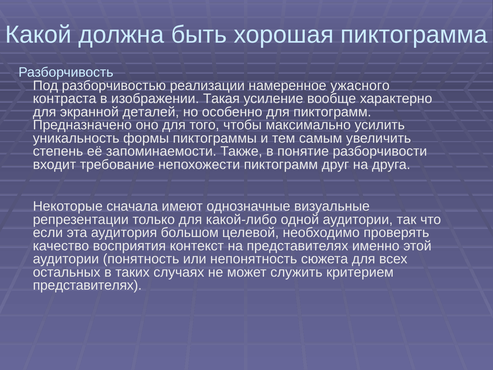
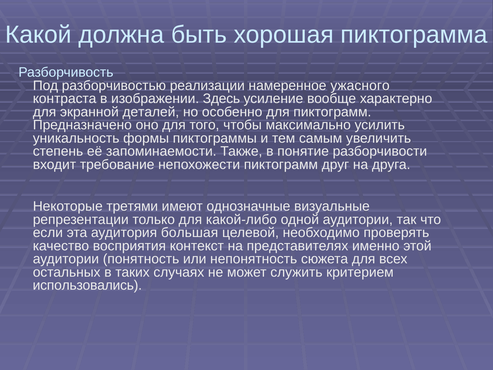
Такая: Такая -> Здесь
сначала: сначала -> третями
большом: большом -> большая
представителях at (87, 285): представителях -> использовались
